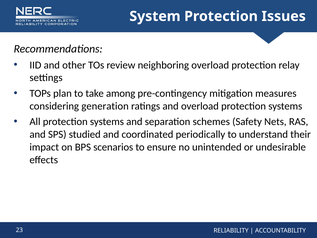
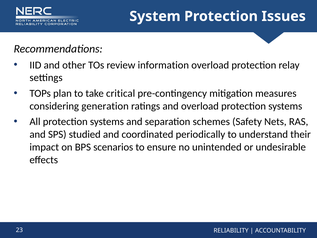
neighboring: neighboring -> information
among: among -> critical
